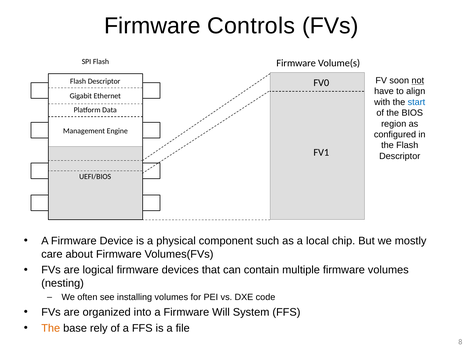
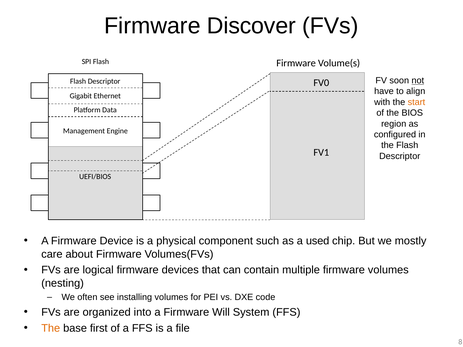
Controls: Controls -> Discover
start colour: blue -> orange
local: local -> used
rely: rely -> first
